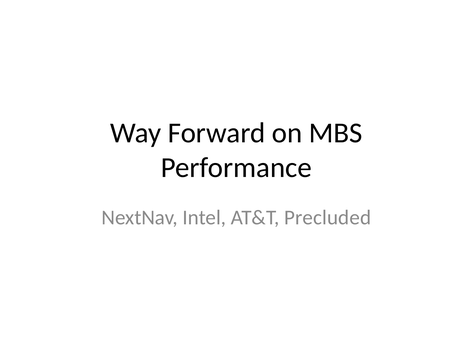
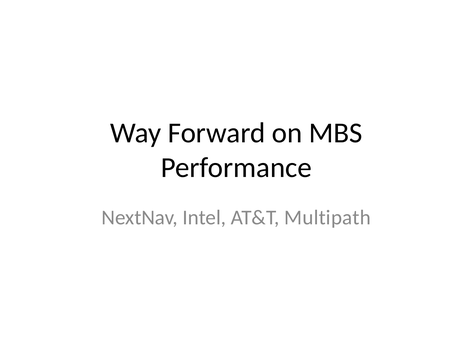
Precluded: Precluded -> Multipath
